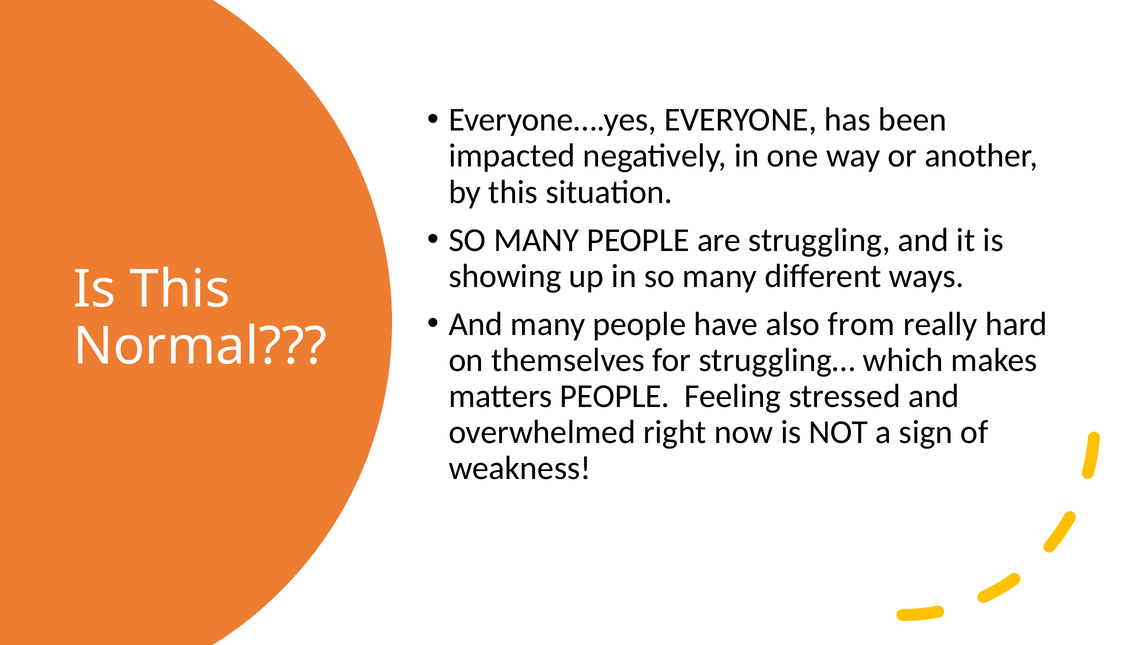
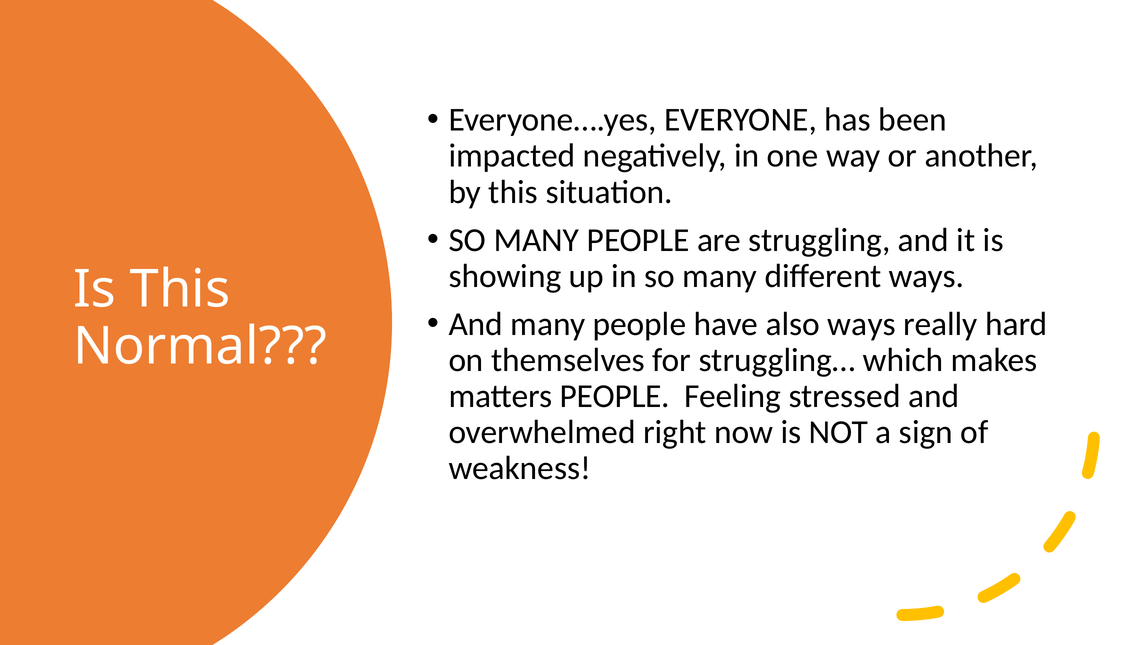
also from: from -> ways
